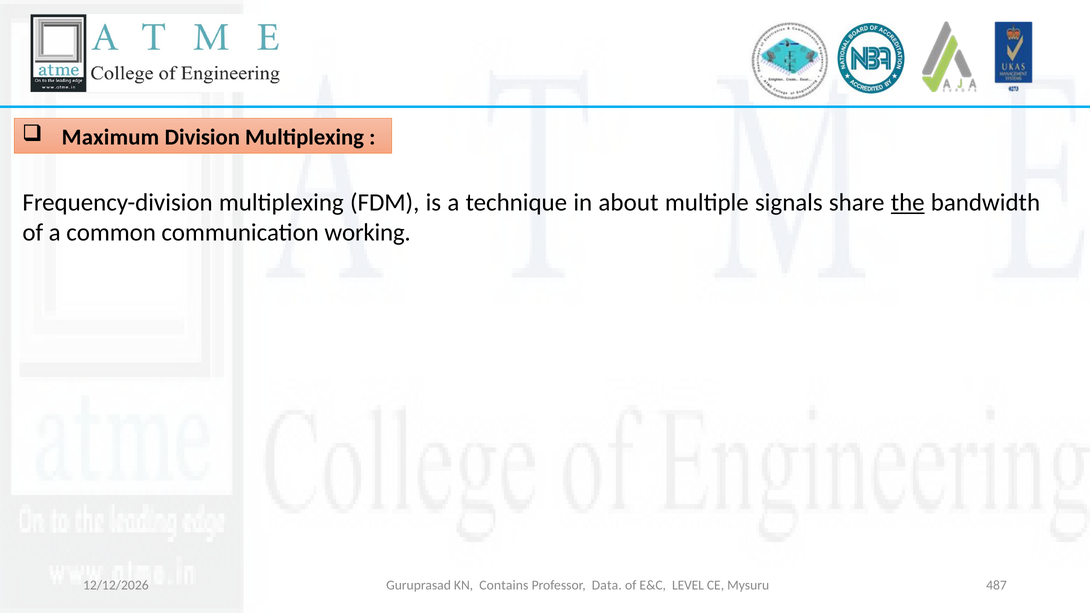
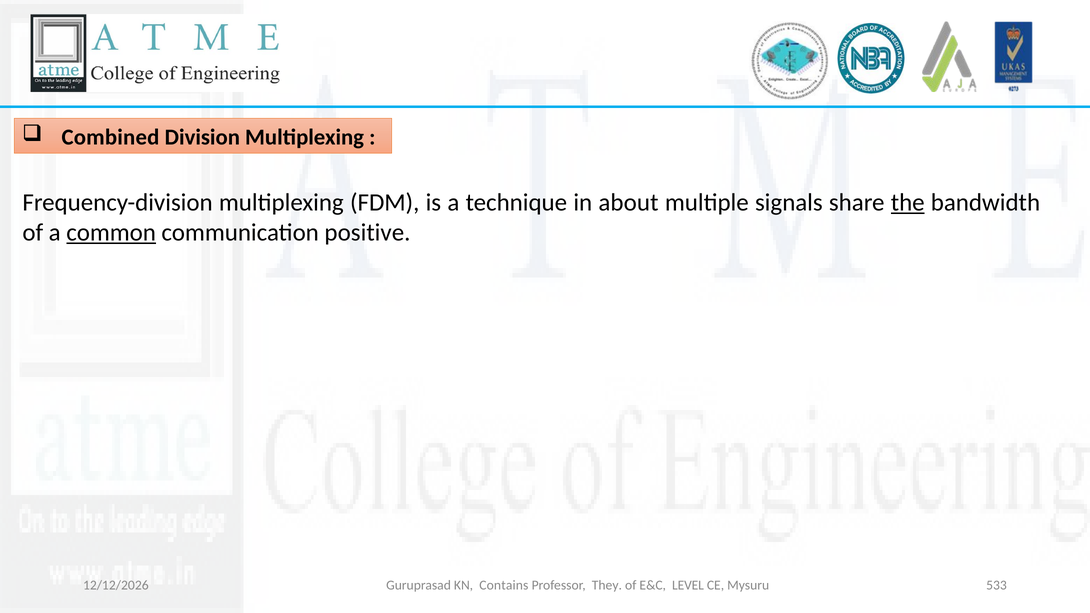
Maximum: Maximum -> Combined
common underline: none -> present
working: working -> positive
487: 487 -> 533
Data: Data -> They
